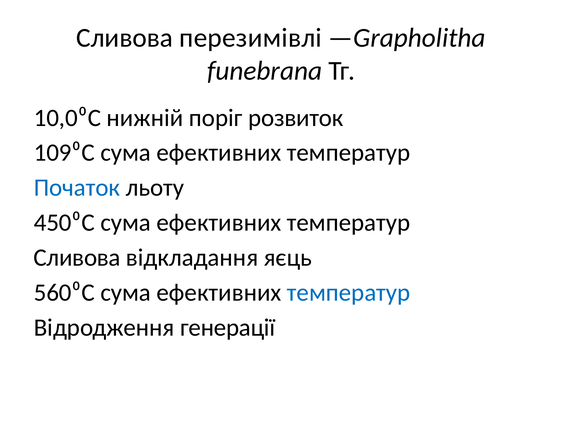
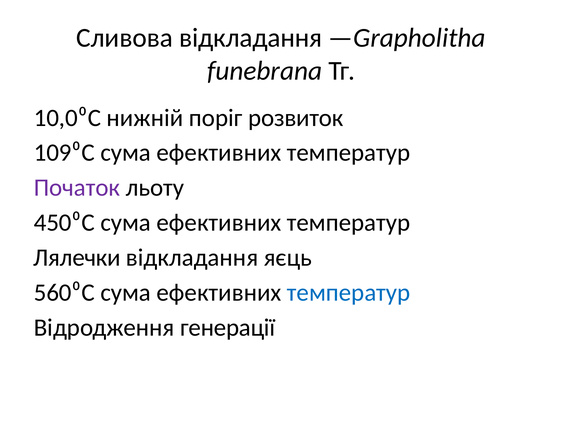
Сливова перезимівлі: перезимівлі -> відкладання
Початок colour: blue -> purple
Сливова at (77, 258): Сливова -> Лялечки
